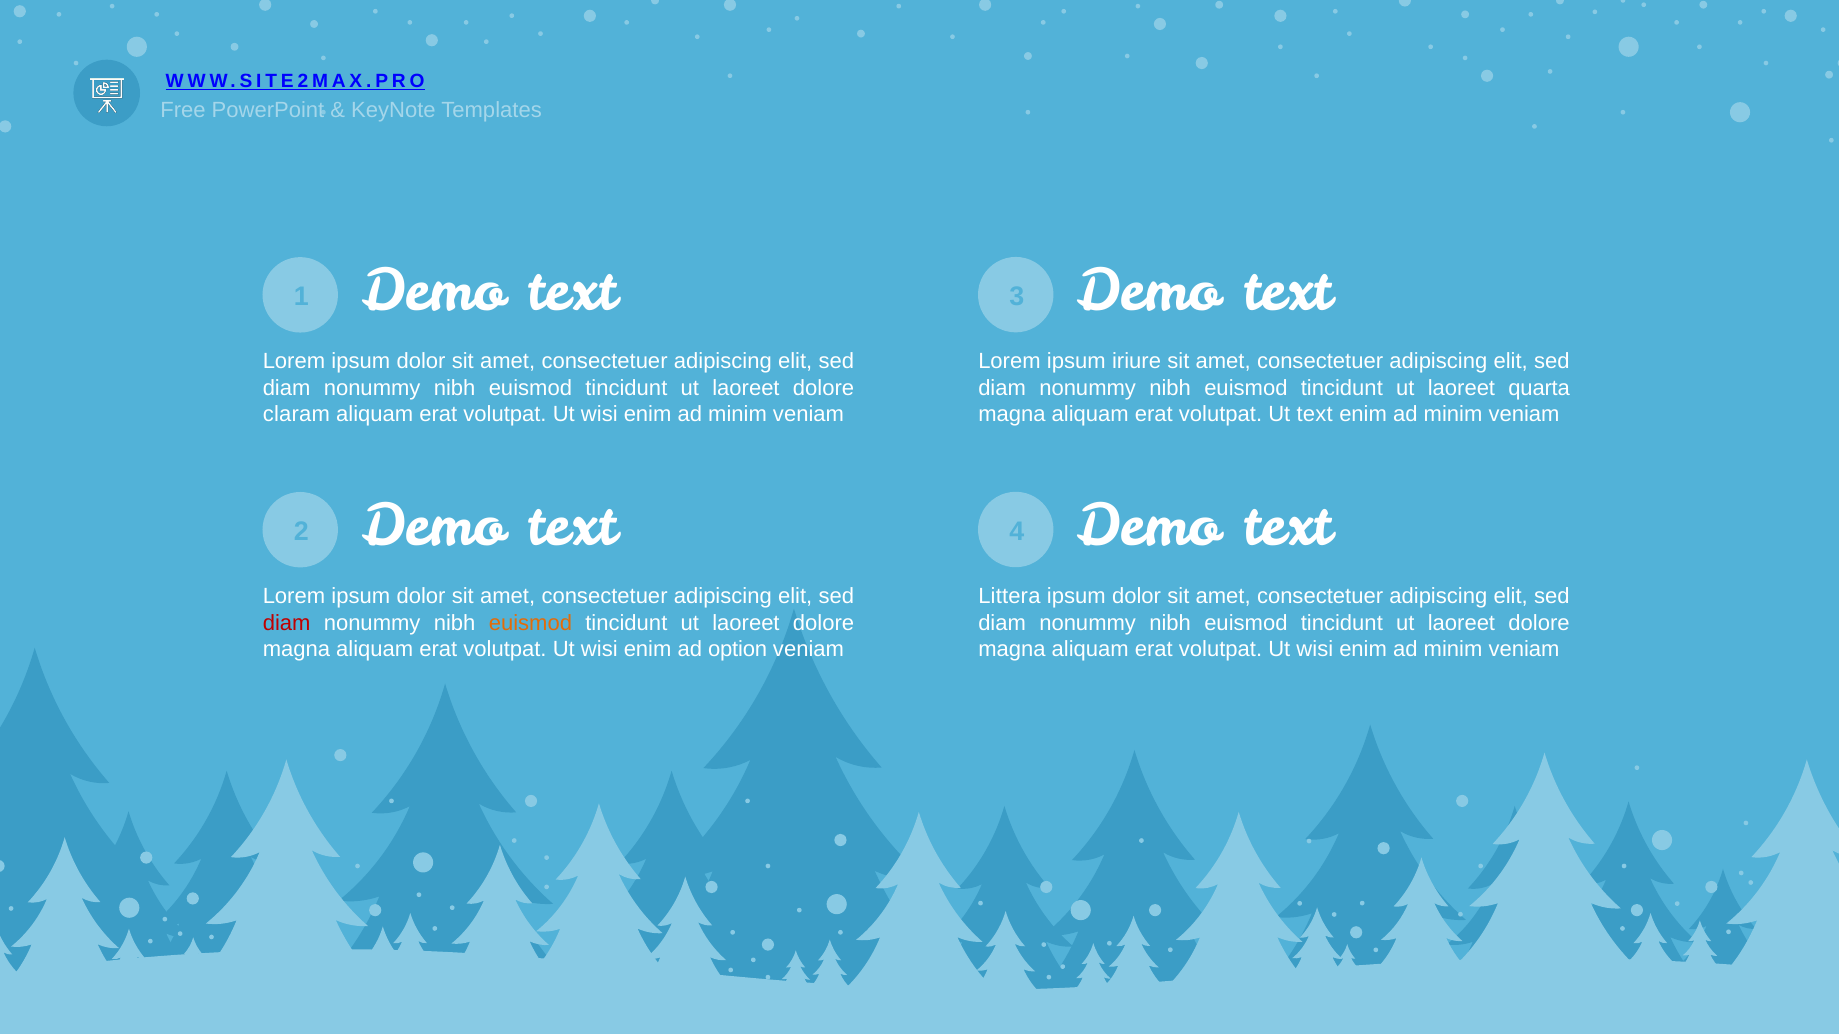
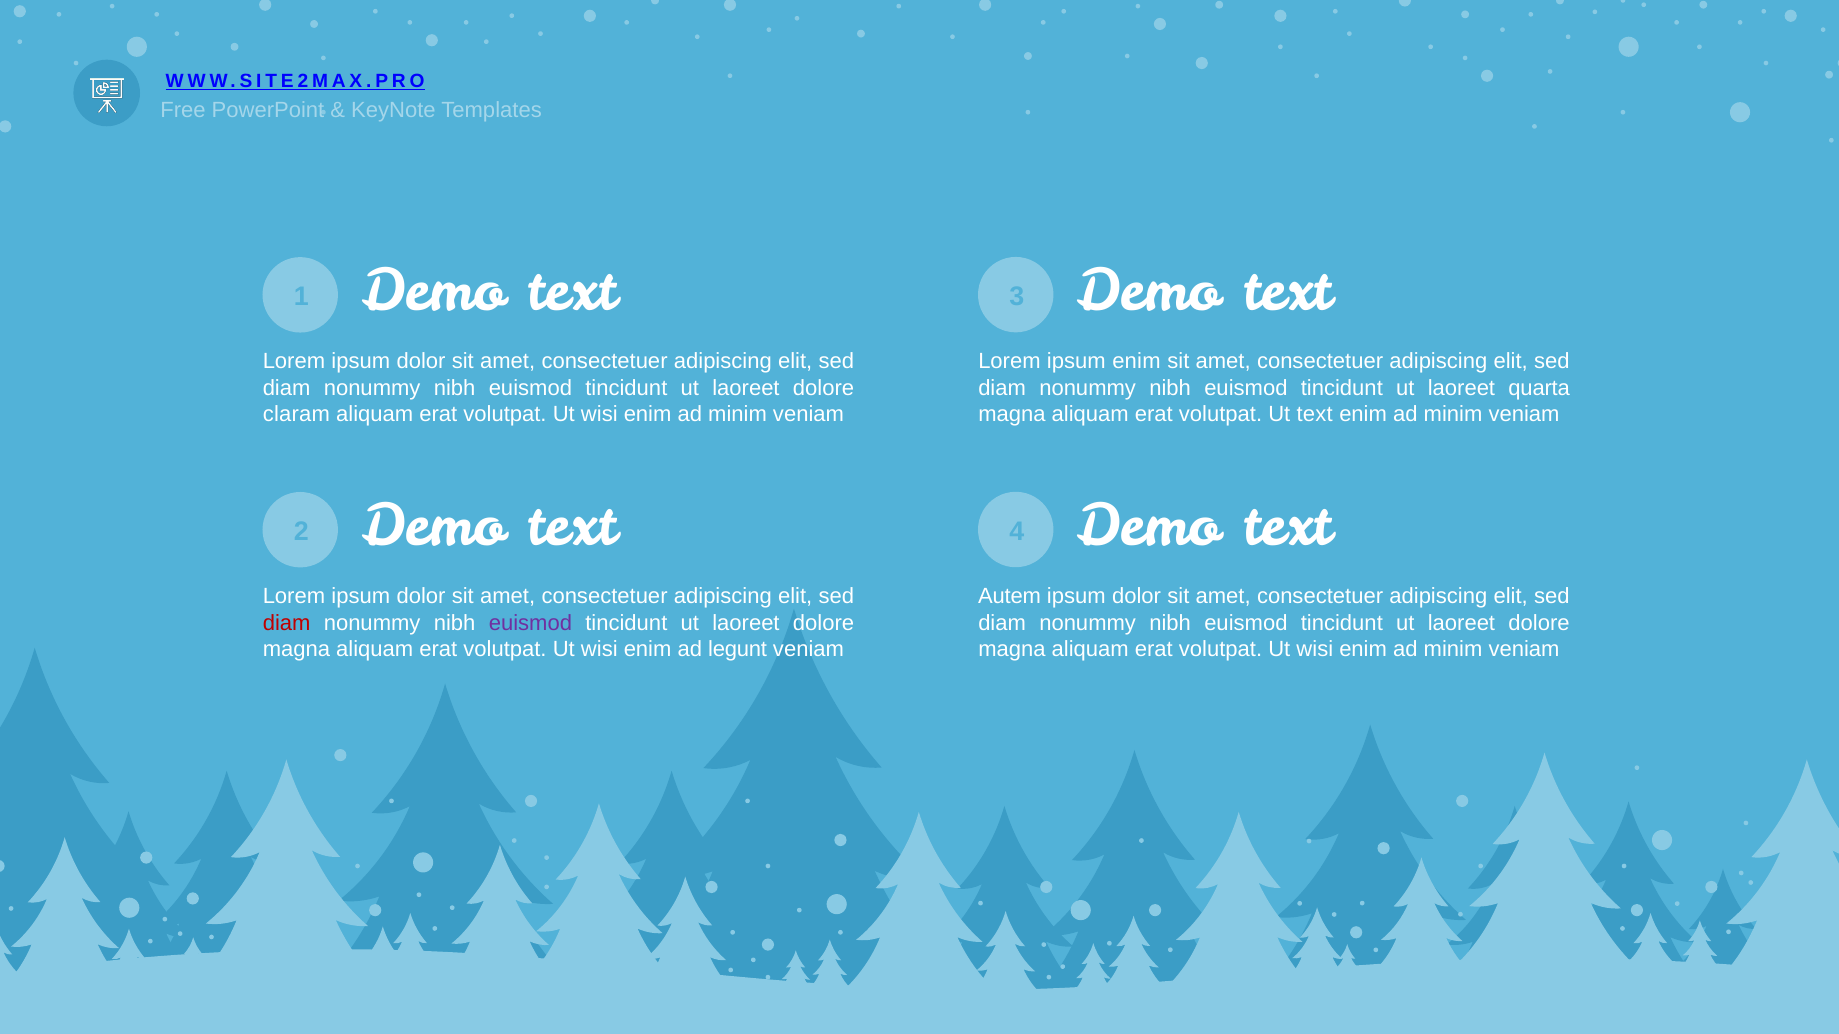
ipsum iriure: iriure -> enim
Littera: Littera -> Autem
euismod at (530, 623) colour: orange -> purple
option: option -> legunt
